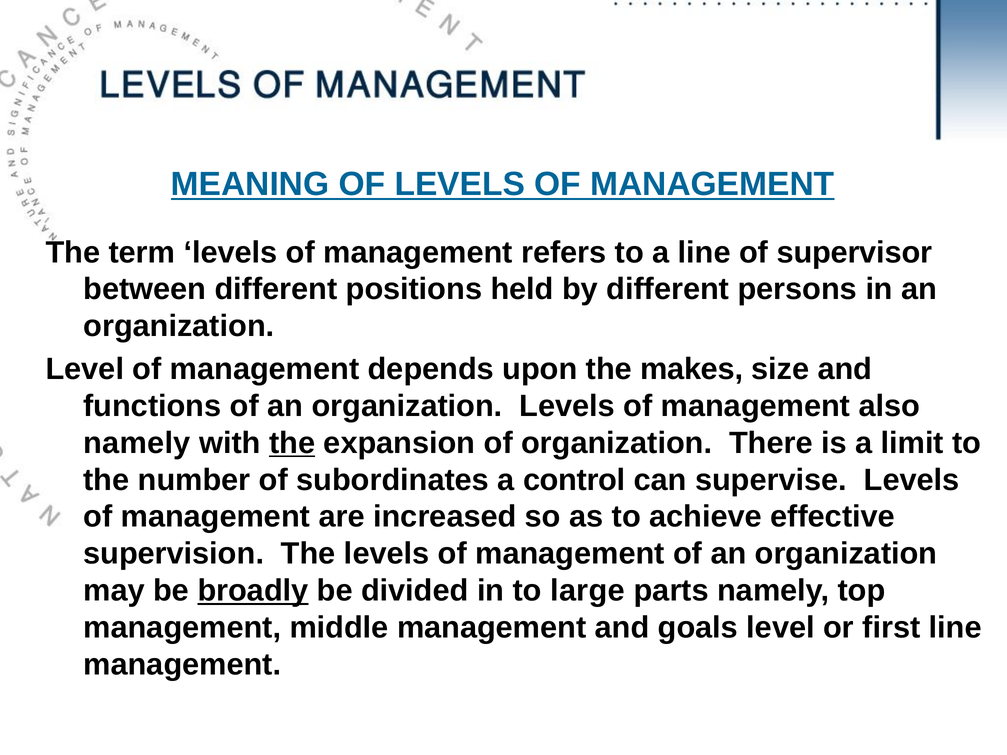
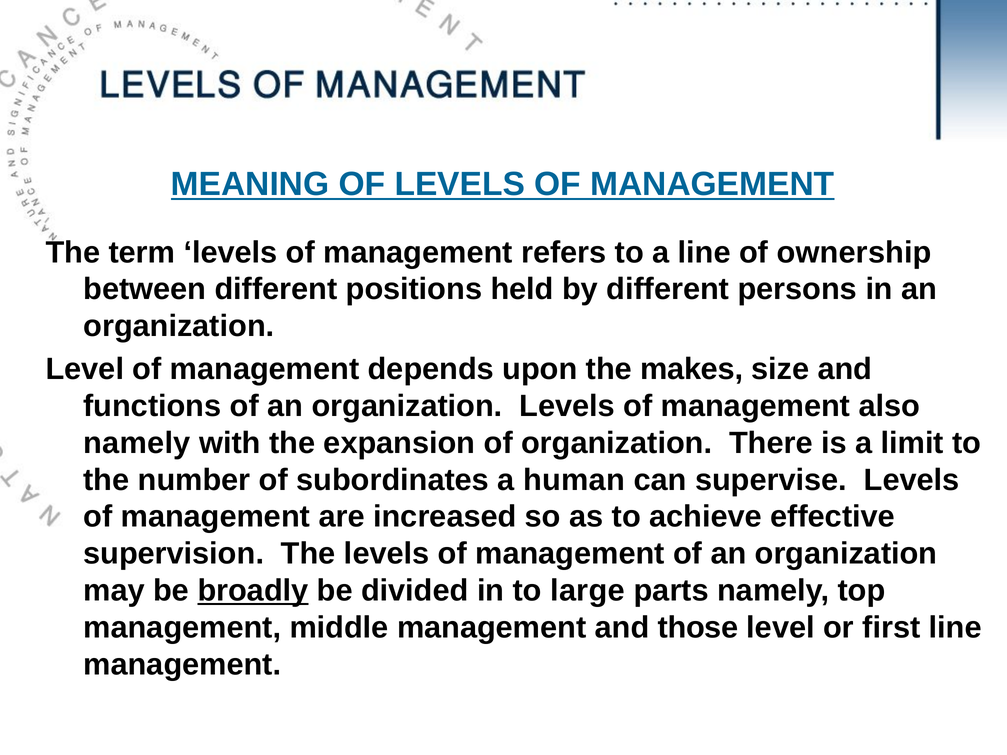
supervisor: supervisor -> ownership
the at (292, 443) underline: present -> none
control: control -> human
goals: goals -> those
